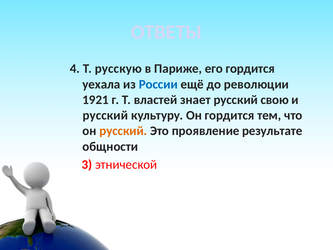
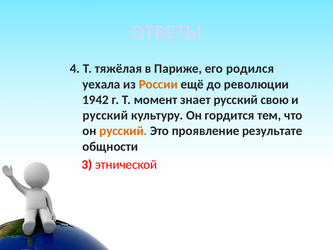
русскую: русскую -> тяжёлая
его гордится: гордится -> родился
России colour: blue -> orange
1921: 1921 -> 1942
властей: властей -> момент
